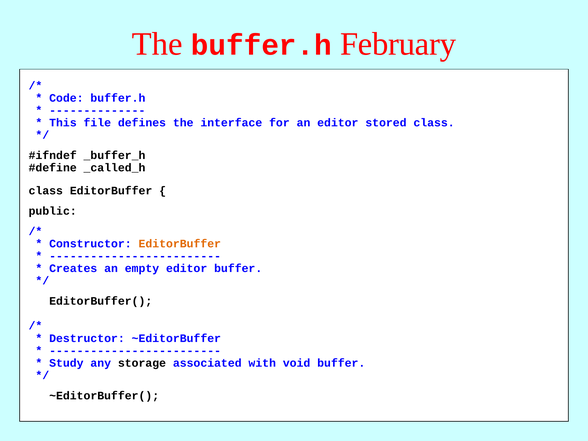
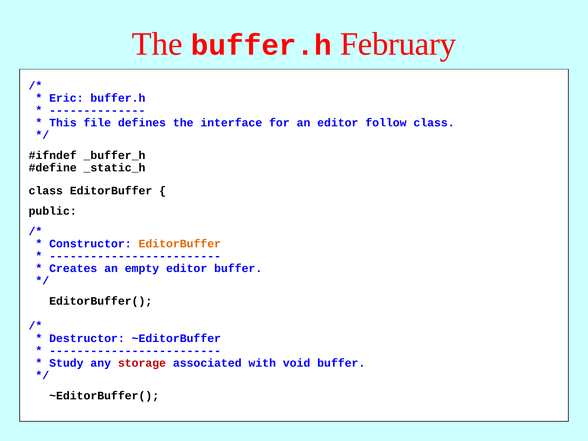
Code: Code -> Eric
stored: stored -> follow
_called_h: _called_h -> _static_h
storage colour: black -> red
